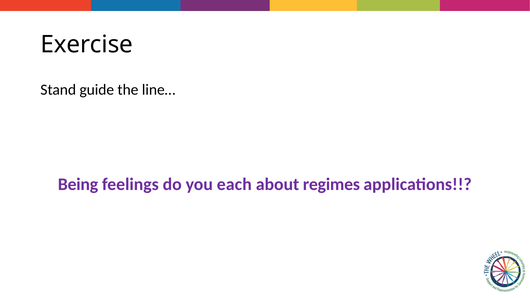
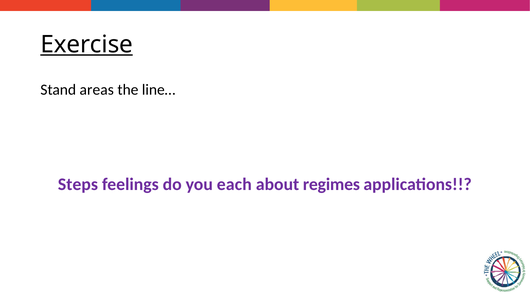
Exercise underline: none -> present
guide: guide -> areas
Being: Being -> Steps
